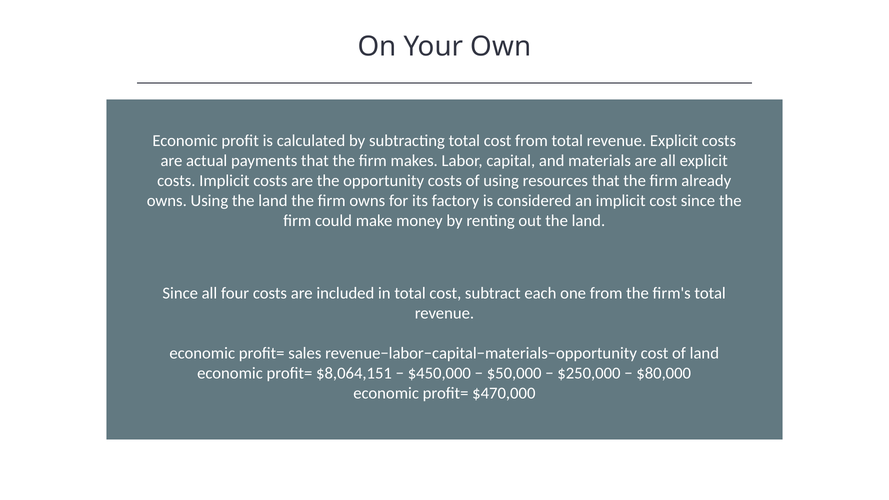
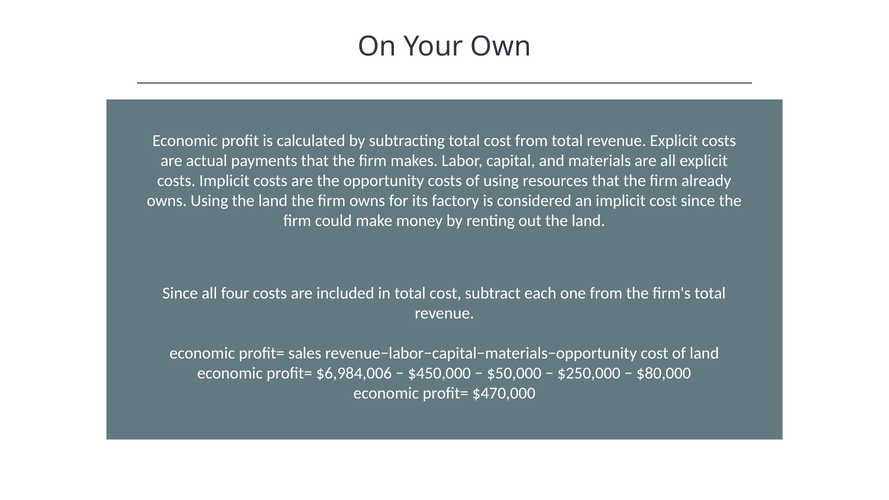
$8,064,151: $8,064,151 -> $6,984,006
